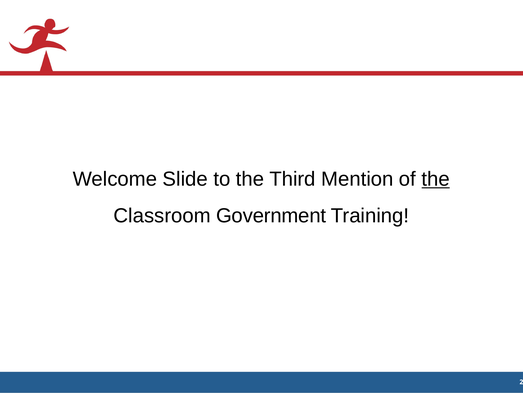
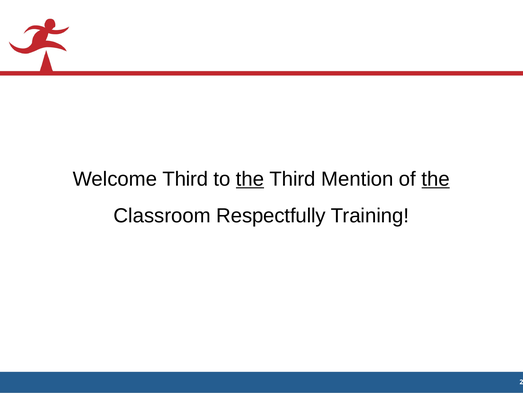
Welcome Slide: Slide -> Third
the at (250, 179) underline: none -> present
Government: Government -> Respectfully
